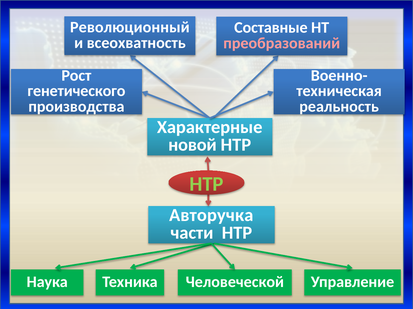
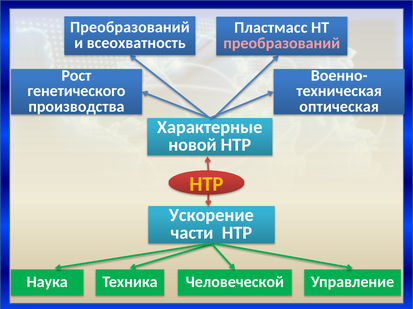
Революционный at (130, 27): Революционный -> Преобразований
Составные: Составные -> Пластмасс
реальность: реальность -> оптическая
НТР at (206, 185) colour: light green -> yellow
Авторучка: Авторучка -> Ускорение
